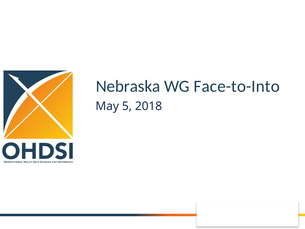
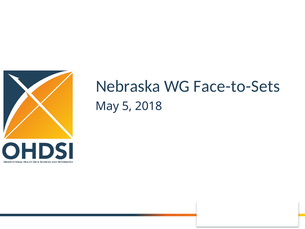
Face-to-Into: Face-to-Into -> Face-to-Sets
